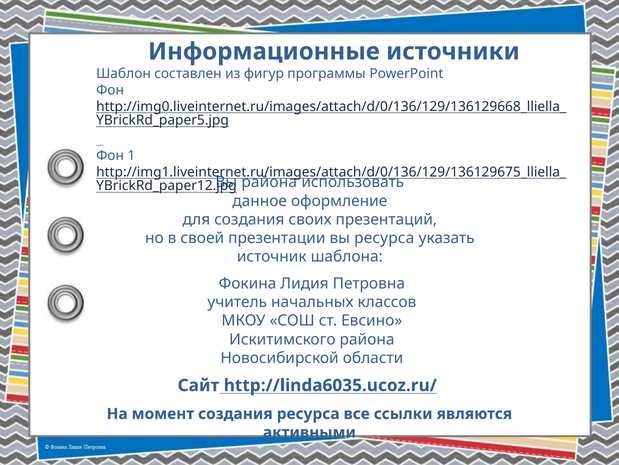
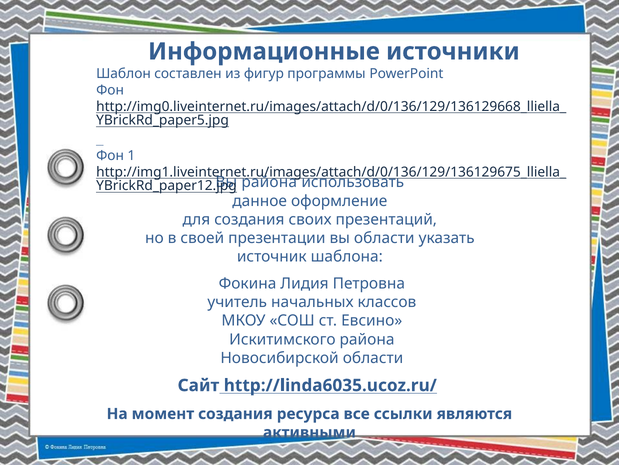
вы ресурса: ресурса -> области
